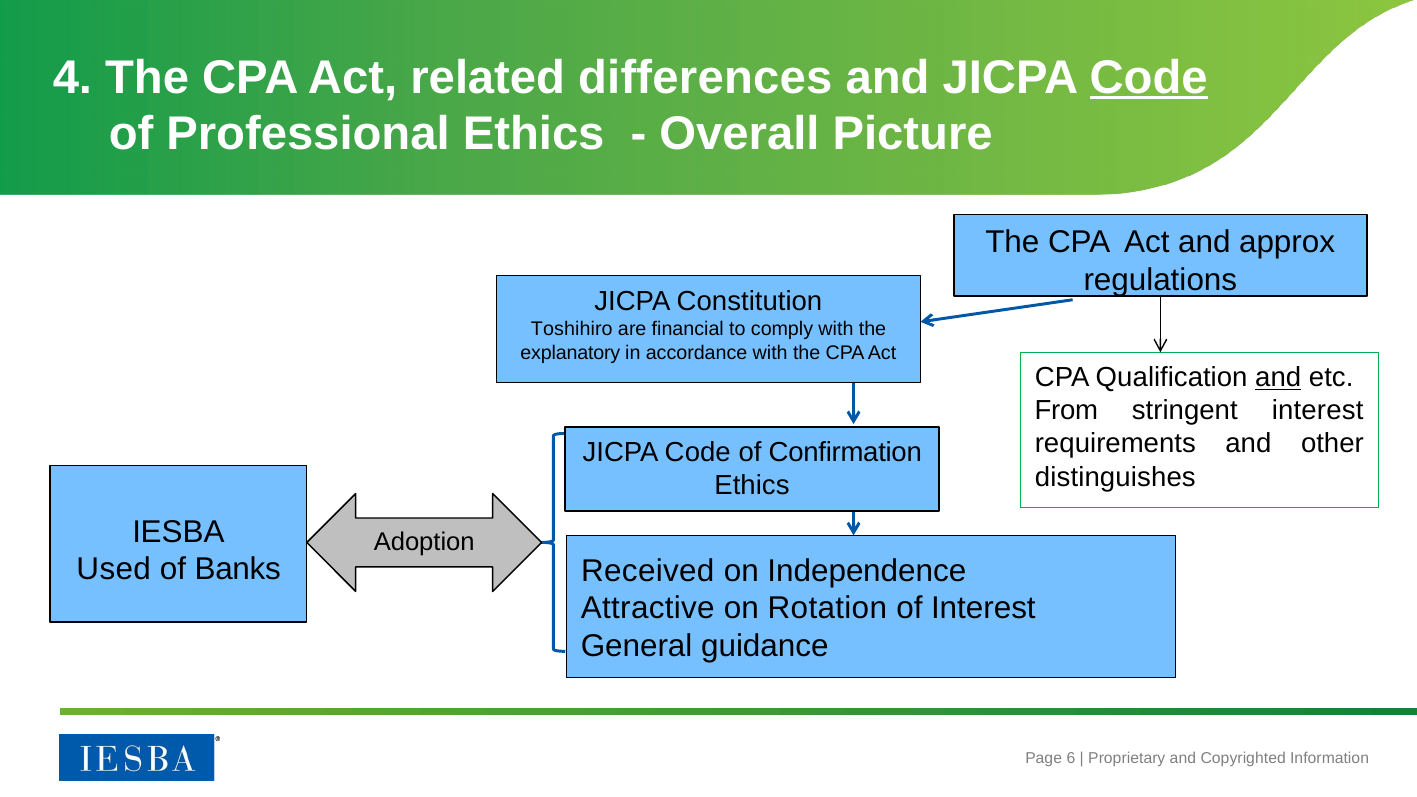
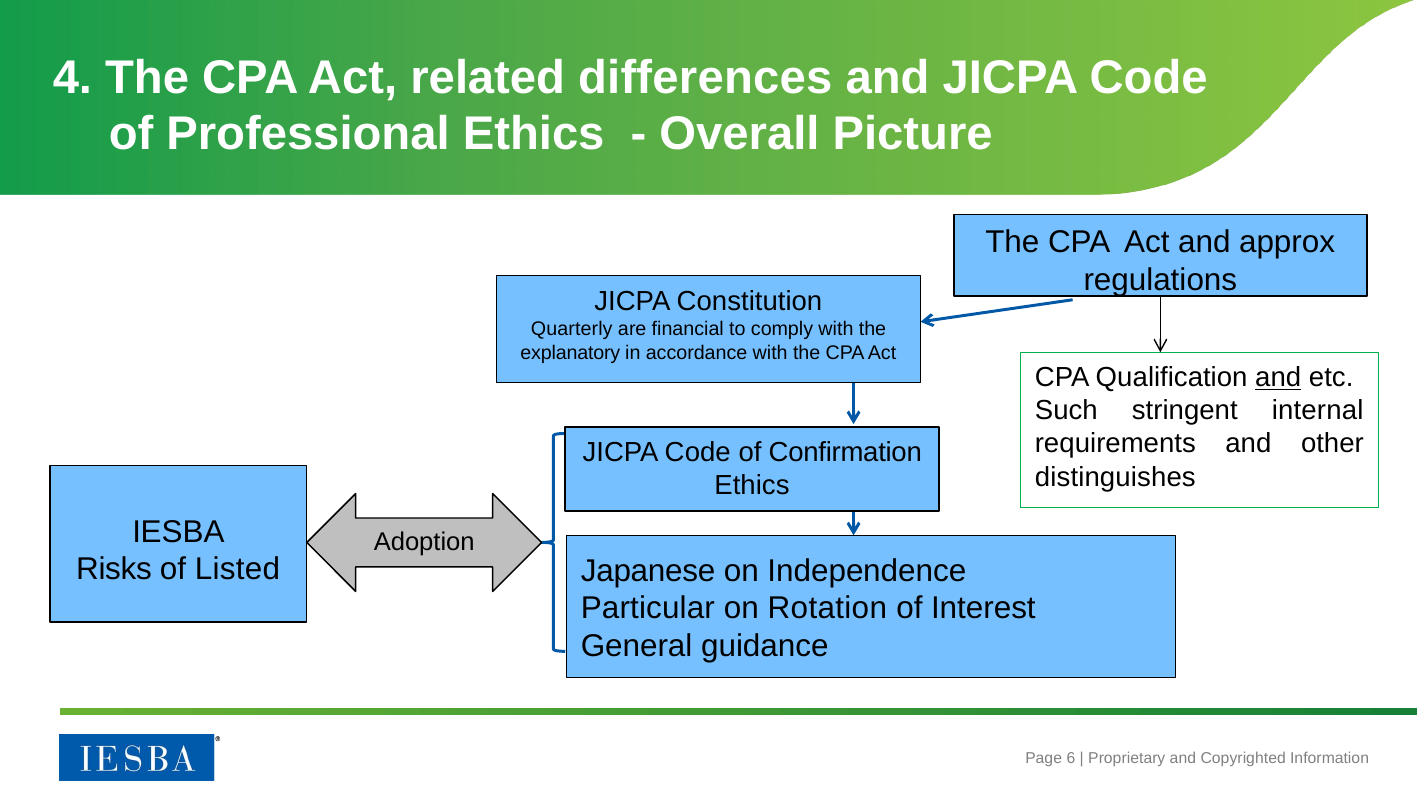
Code at (1149, 78) underline: present -> none
Toshihiro: Toshihiro -> Quarterly
From: From -> Such
stringent interest: interest -> internal
Used: Used -> Risks
Banks: Banks -> Listed
Received: Received -> Japanese
Attractive: Attractive -> Particular
